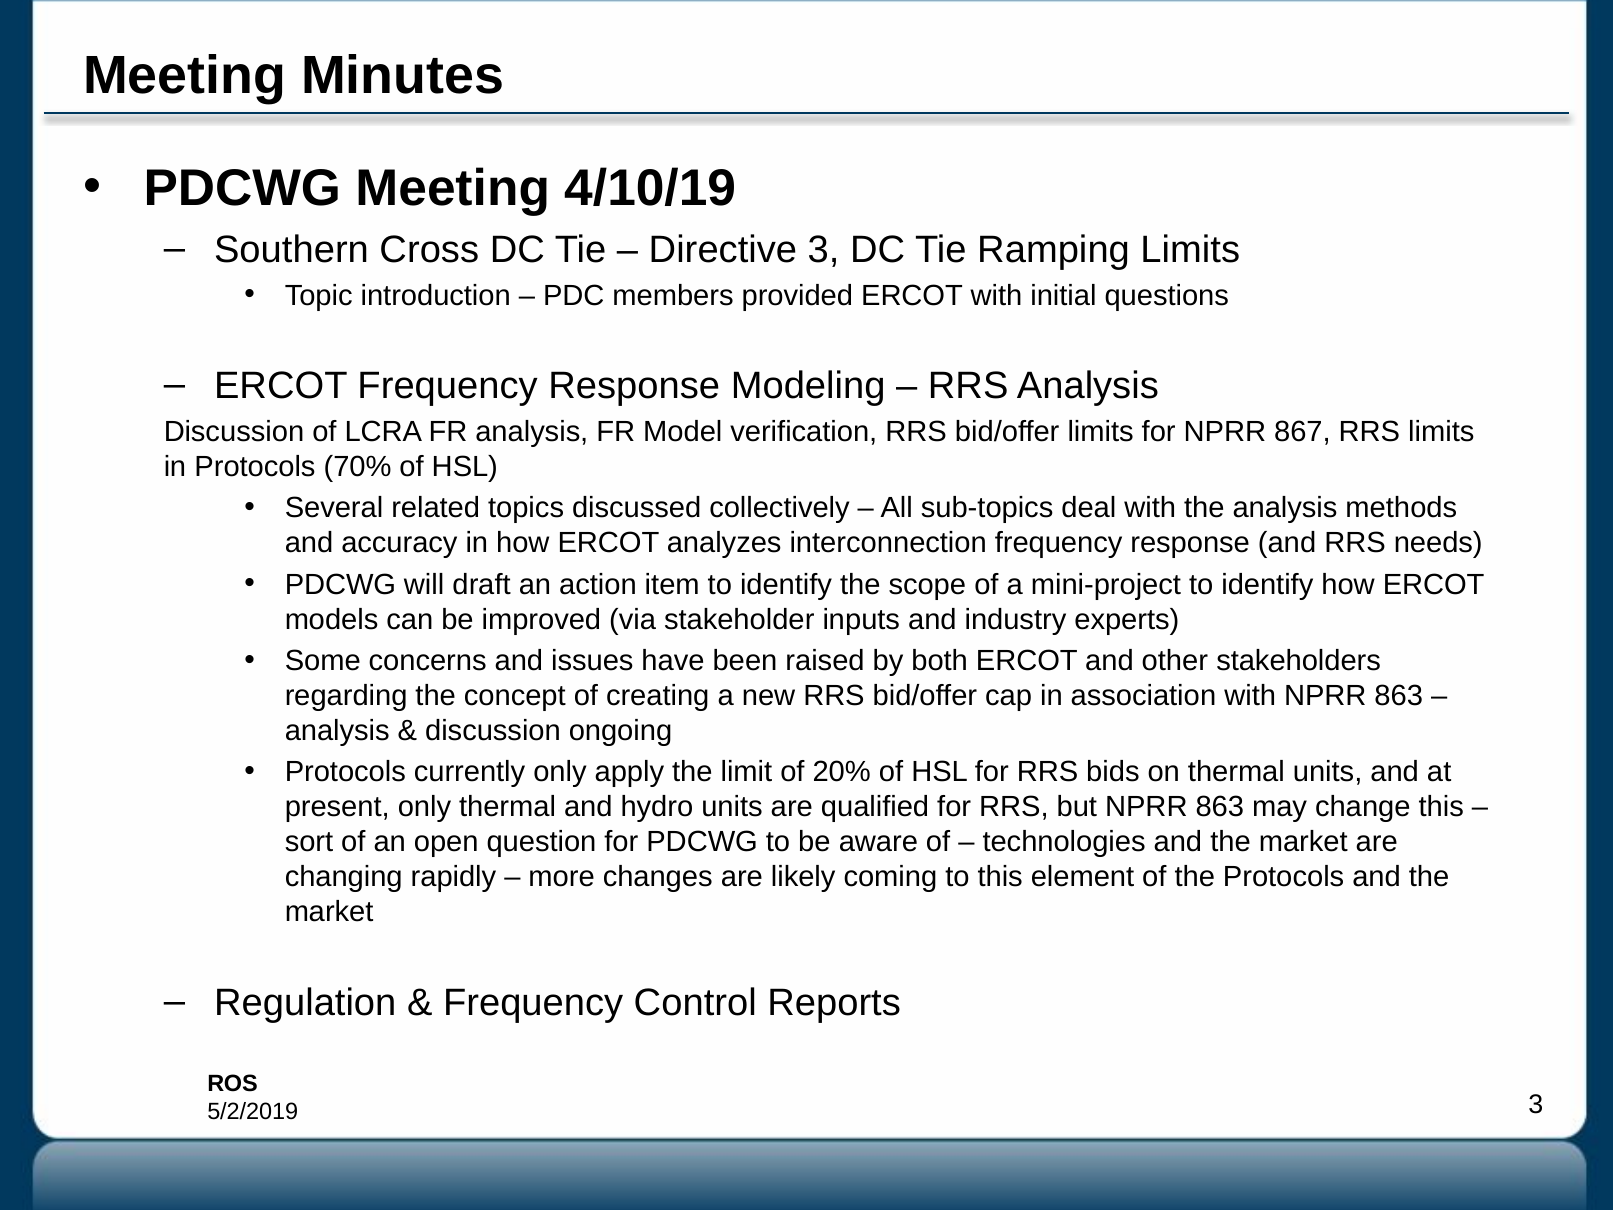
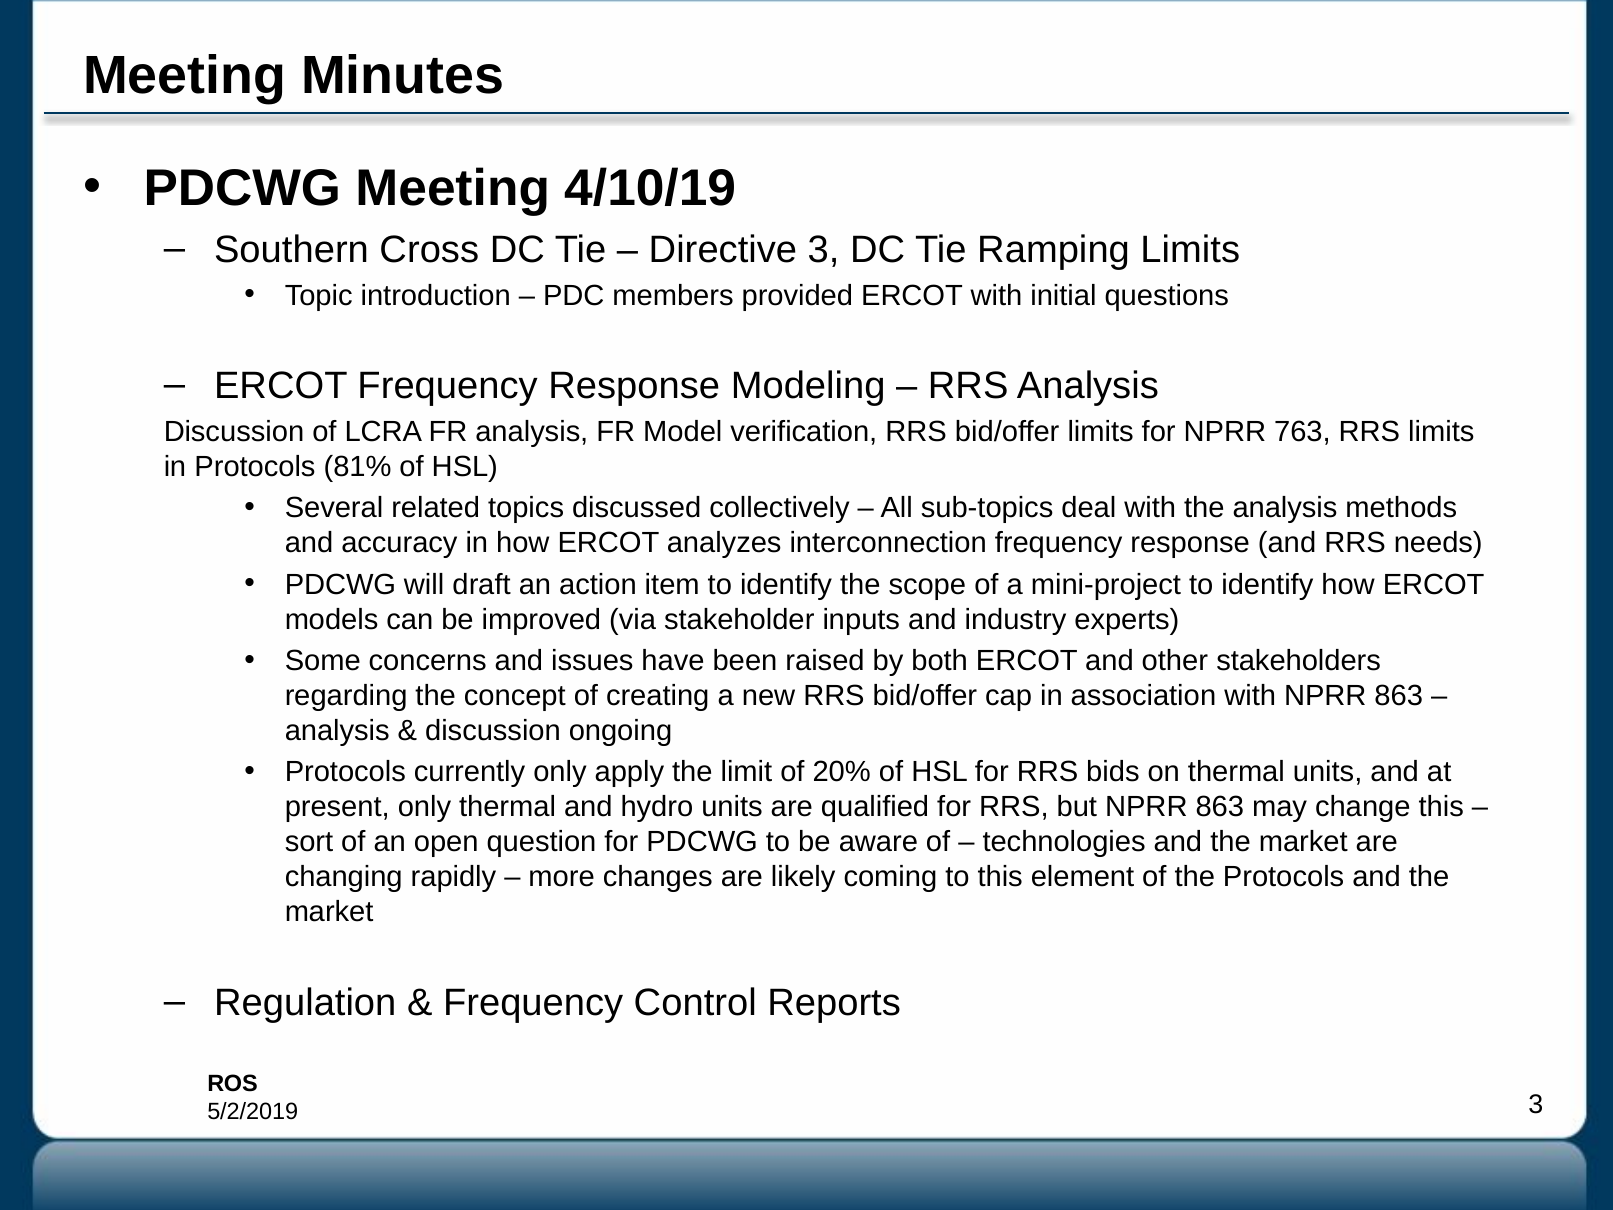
867: 867 -> 763
70%: 70% -> 81%
